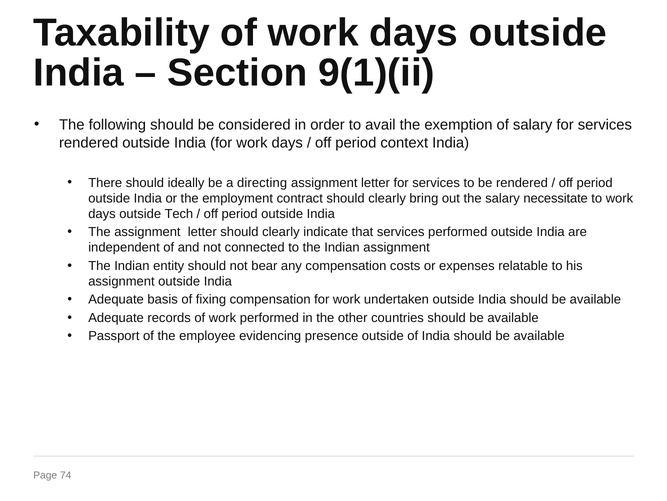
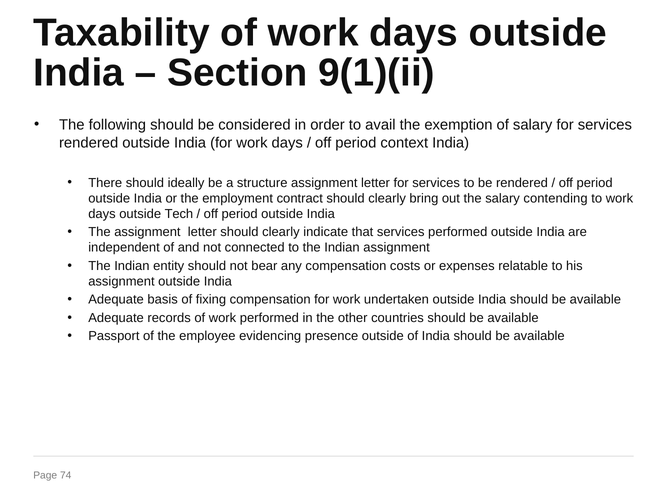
directing: directing -> structure
necessitate: necessitate -> contending
